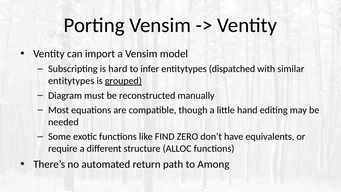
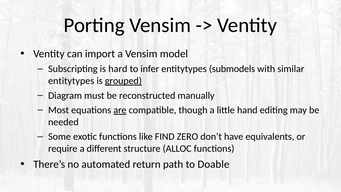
dispatched: dispatched -> submodels
are underline: none -> present
Among: Among -> Doable
